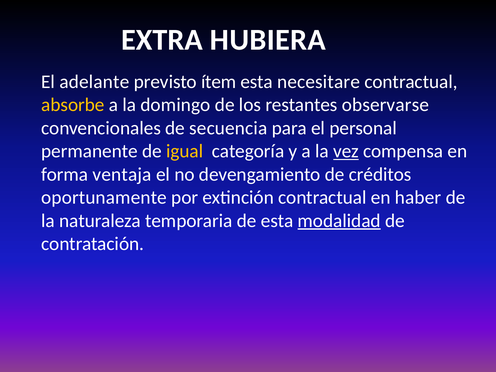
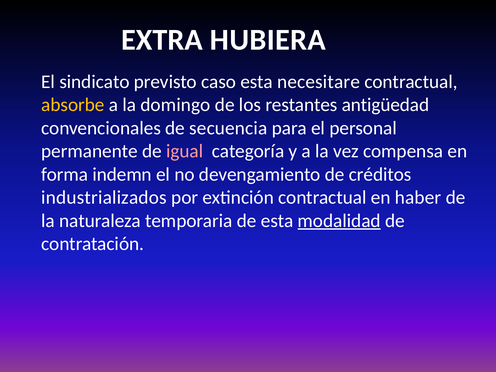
adelante: adelante -> sindicato
ítem: ítem -> caso
observarse: observarse -> antigüedad
igual colour: yellow -> pink
vez underline: present -> none
ventaja: ventaja -> indemn
oportunamente: oportunamente -> industrializados
